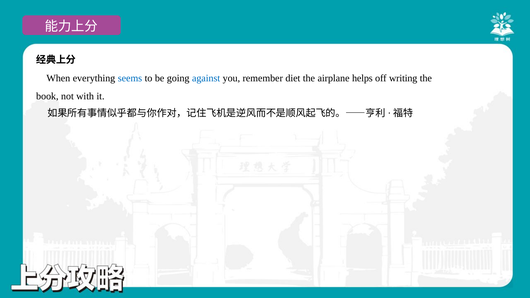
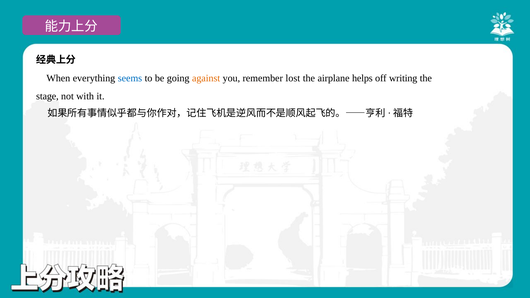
against colour: blue -> orange
diet: diet -> lost
book: book -> stage
